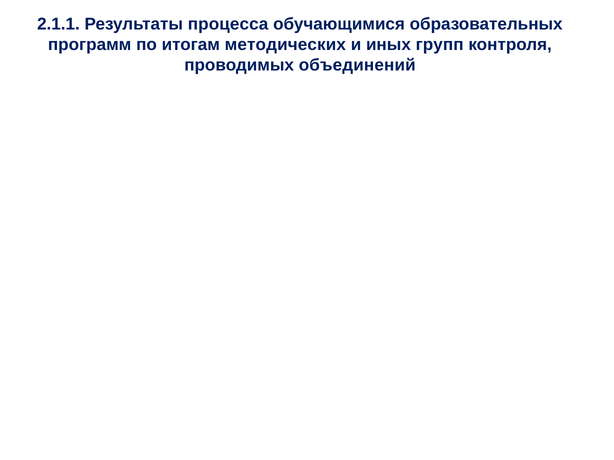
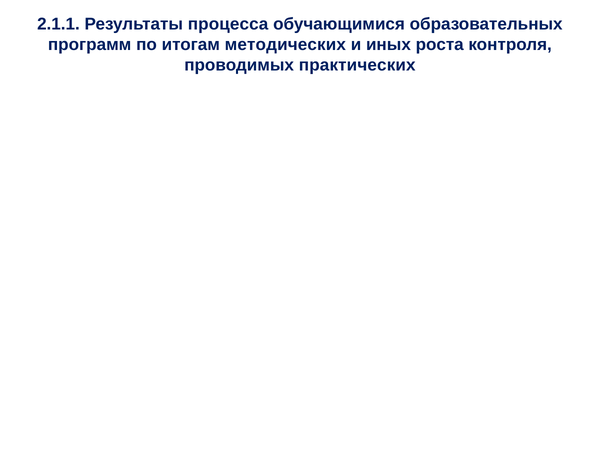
групп: групп -> роста
объединений: объединений -> практических
